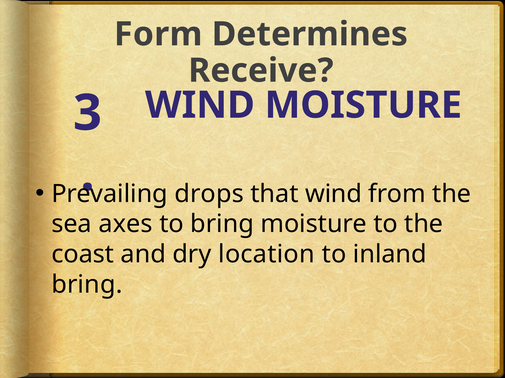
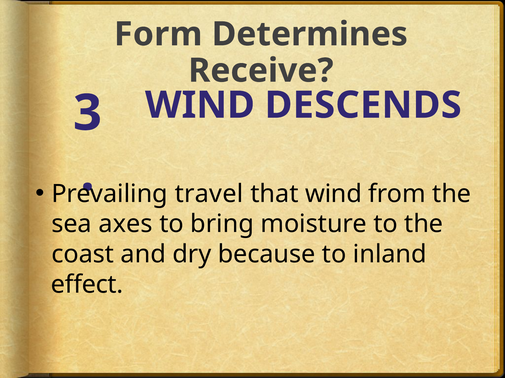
WIND MOISTURE: MOISTURE -> DESCENDS
drops: drops -> travel
location: location -> because
bring at (87, 285): bring -> effect
